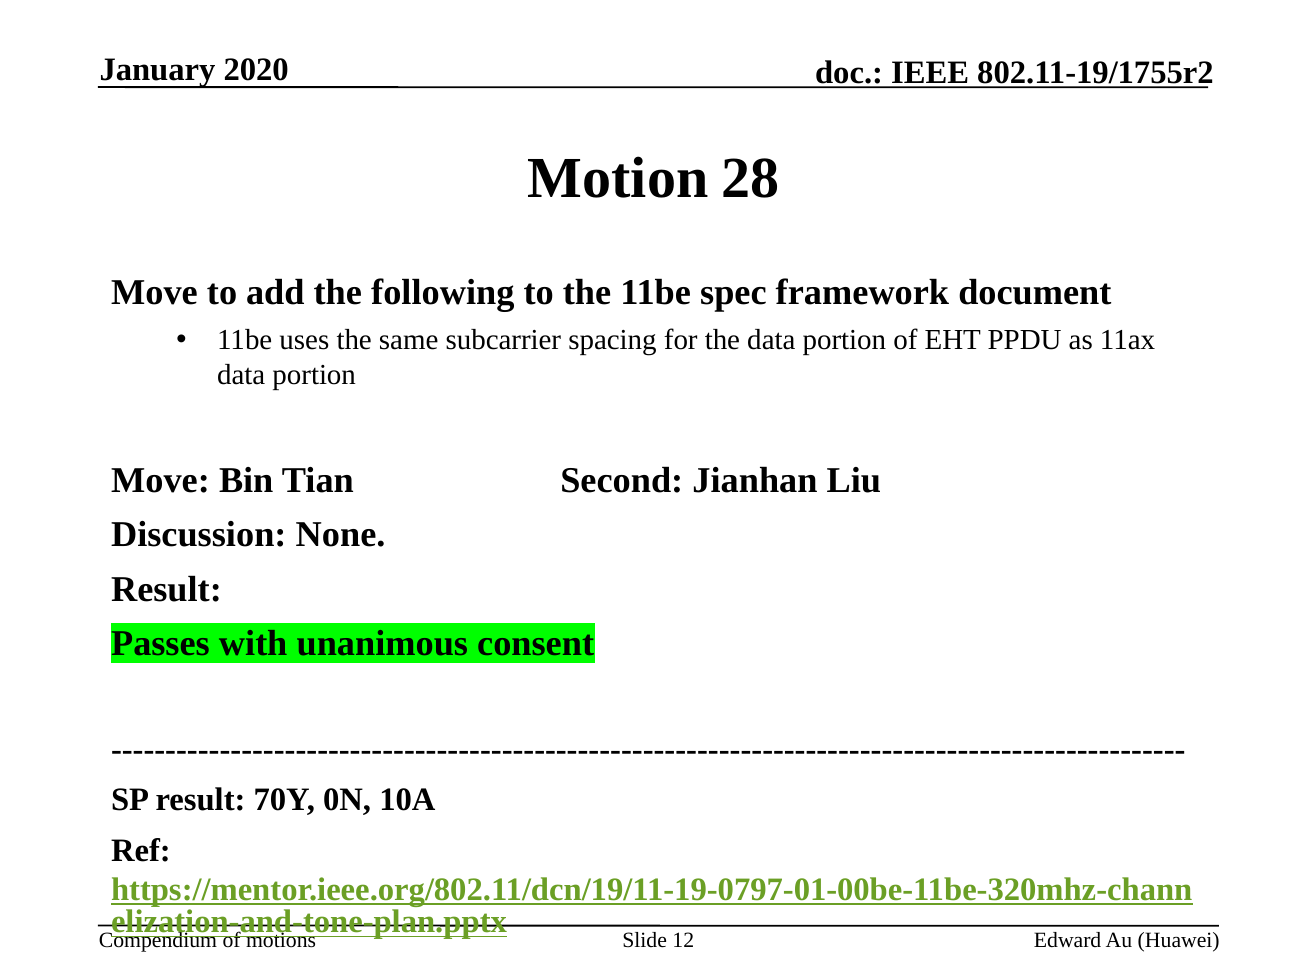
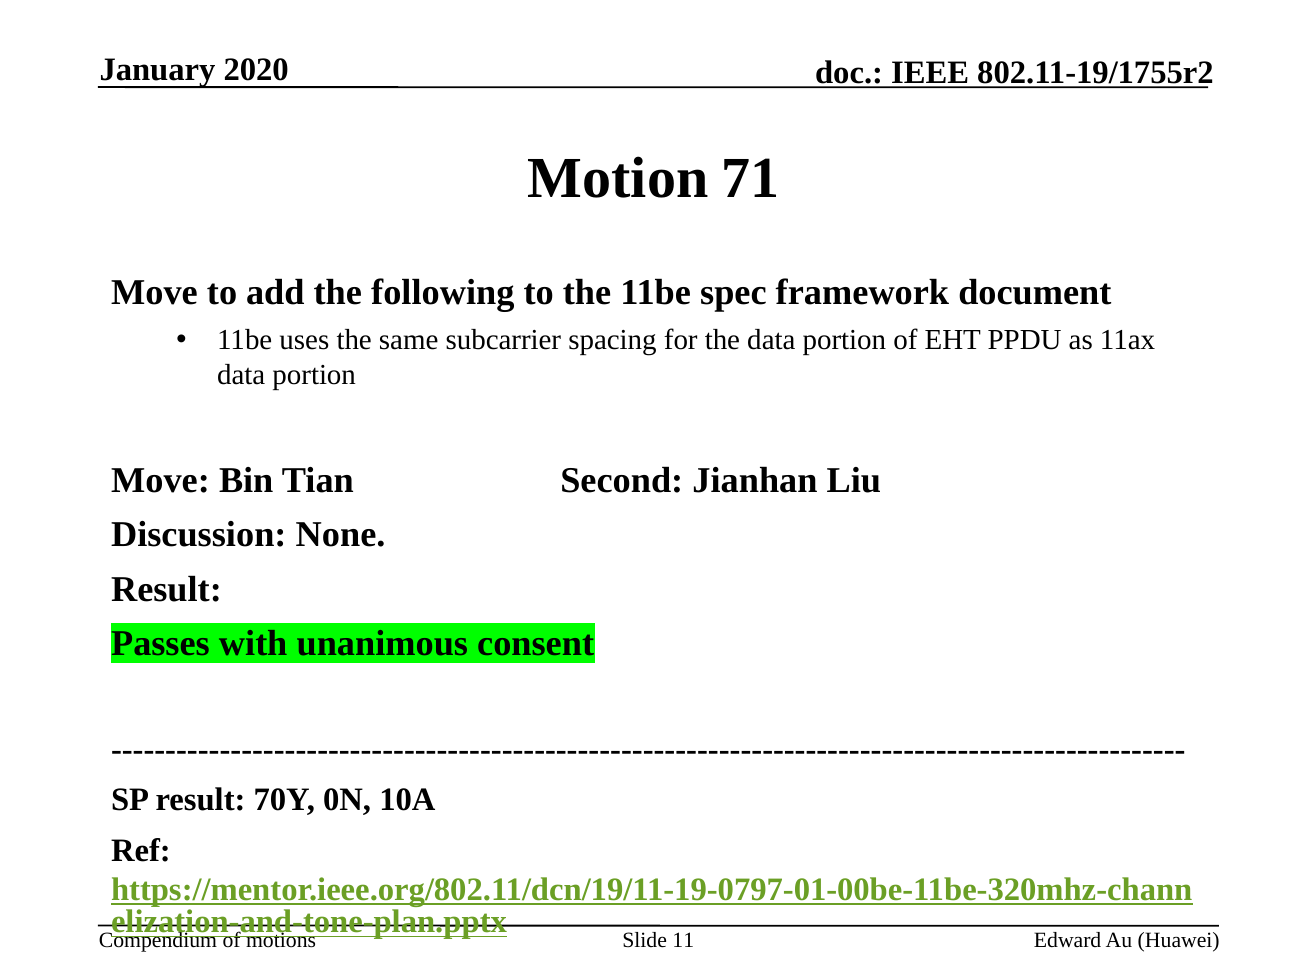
28: 28 -> 71
12: 12 -> 11
